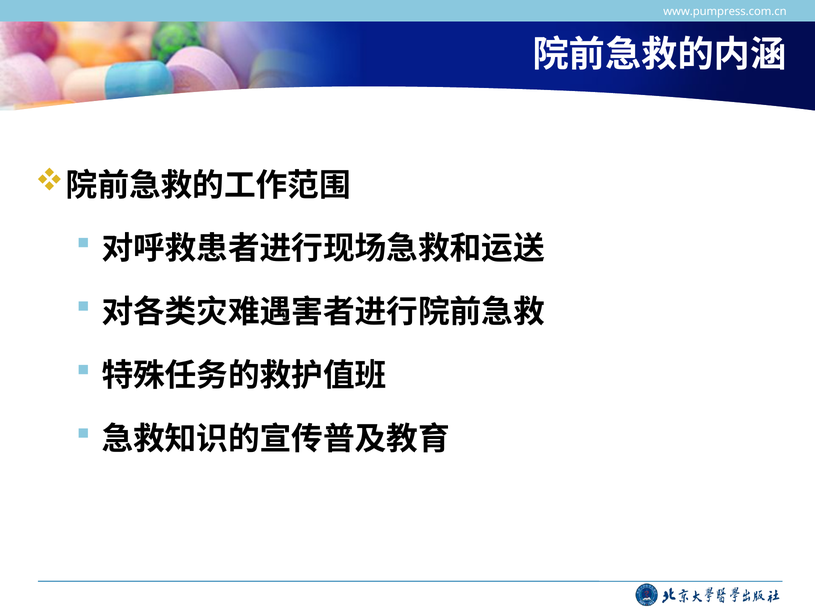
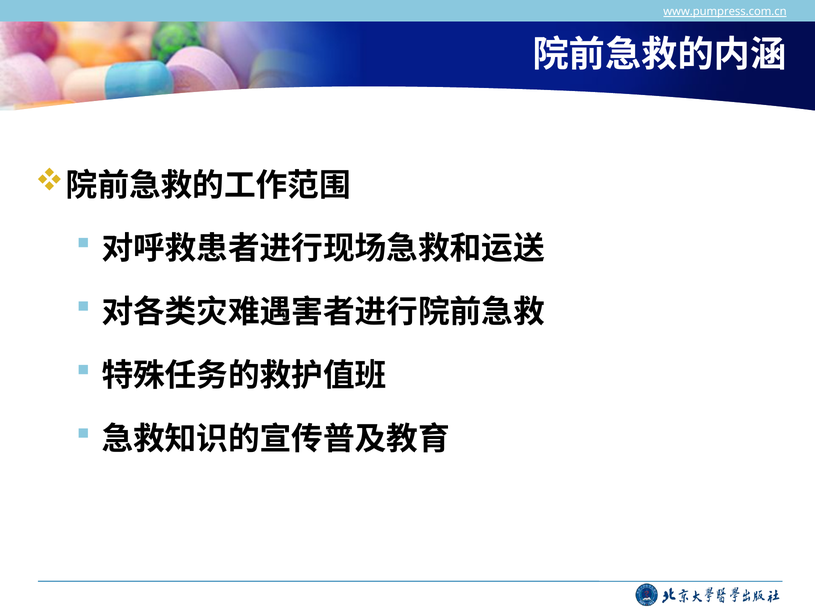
www.pumpress.com.cn underline: none -> present
